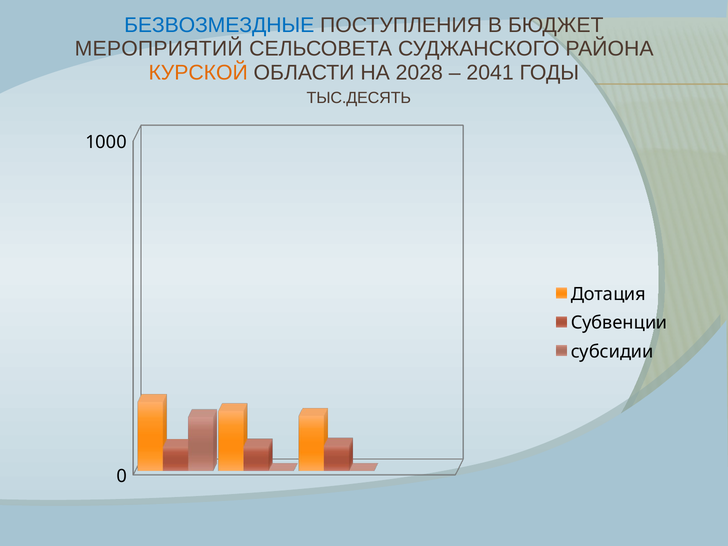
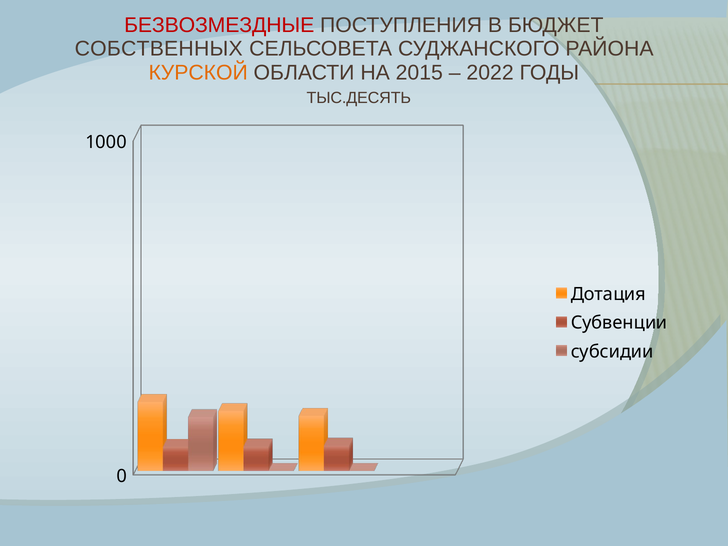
БЕЗВОЗМЕЗДНЫЕ colour: blue -> red
МЕРОПРИЯТИЙ: МЕРОПРИЯТИЙ -> СОБСТВЕННЫХ
2028: 2028 -> 2015
2041: 2041 -> 2022
